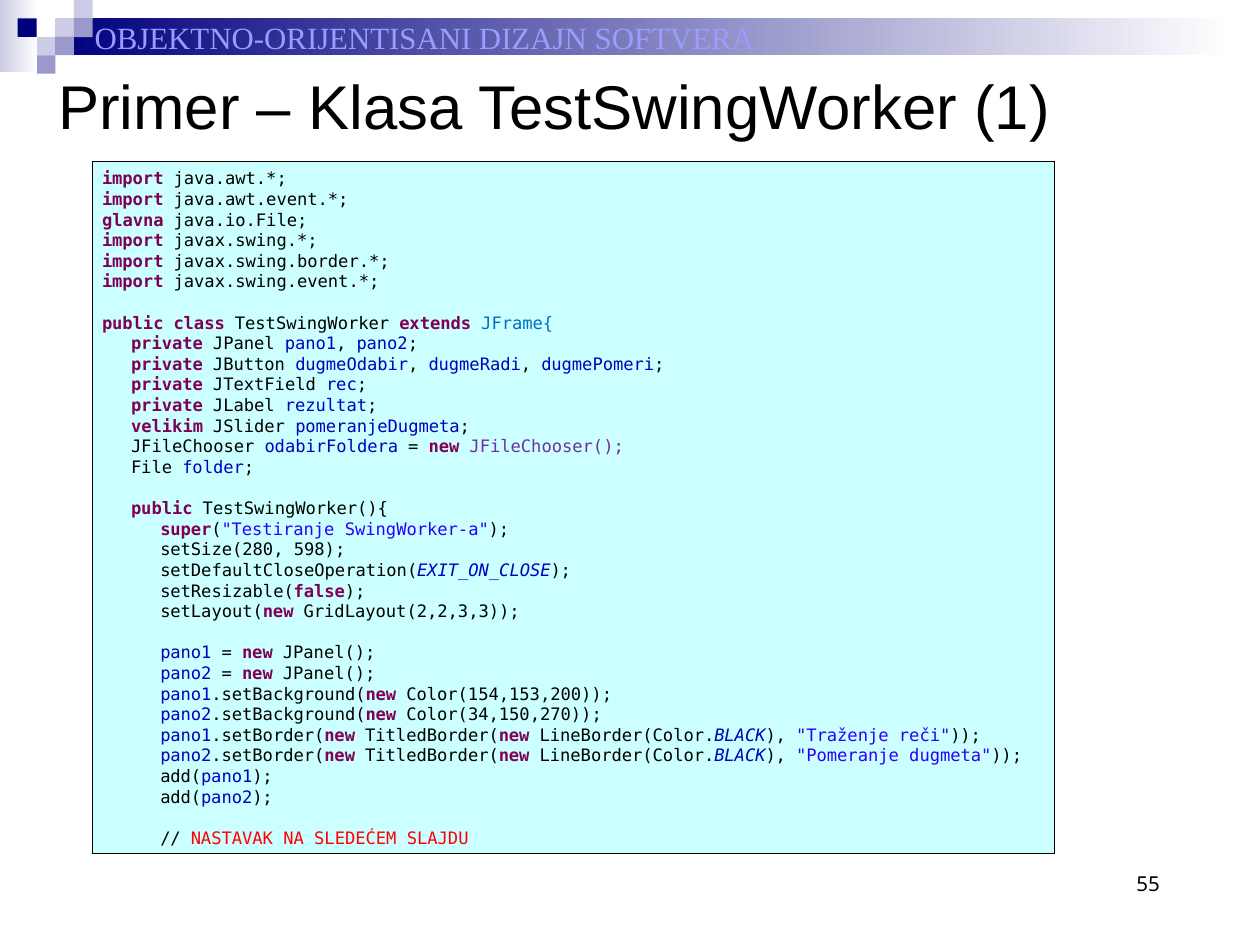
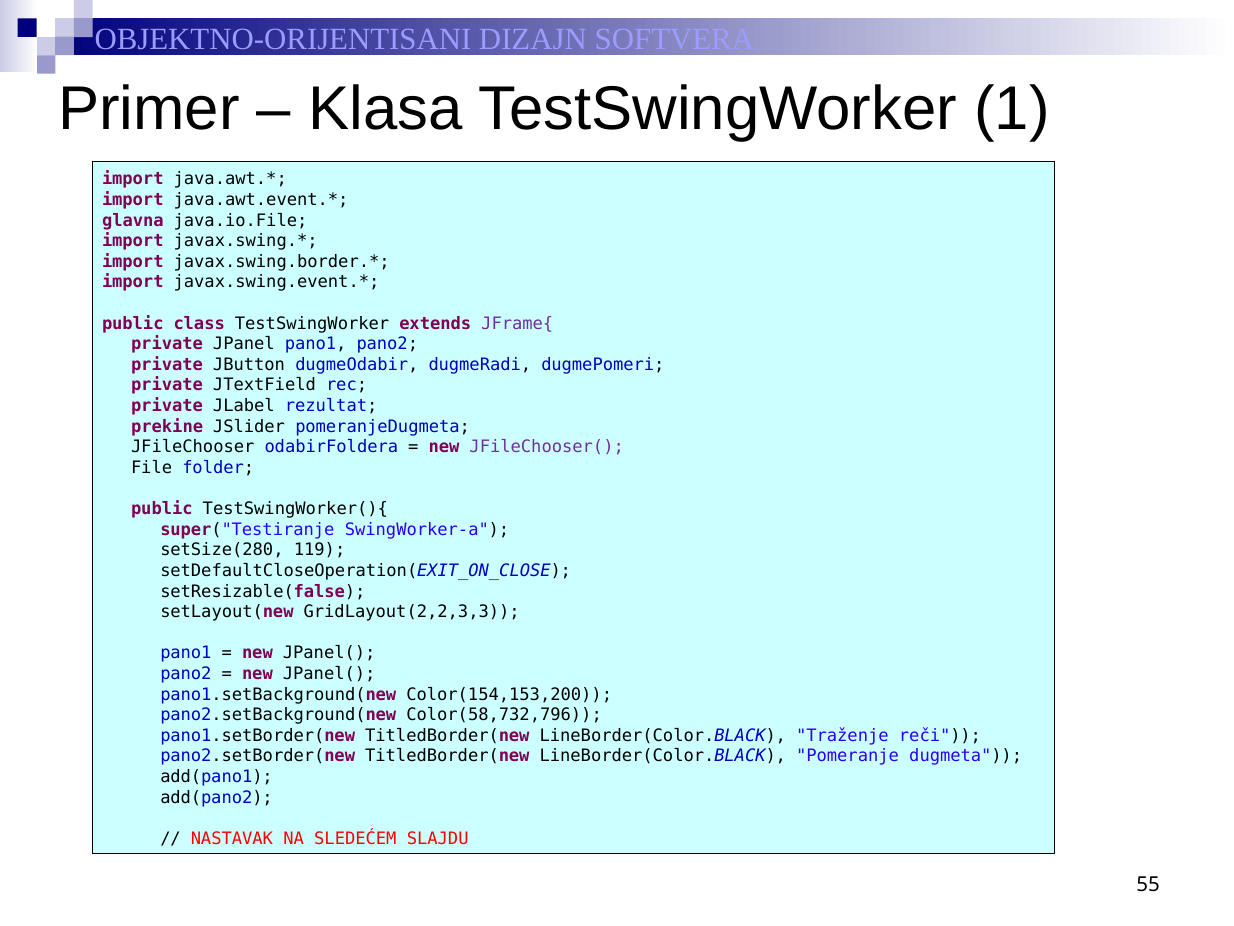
JFrame{ colour: blue -> purple
velikim: velikim -> prekine
598: 598 -> 119
Color(34,150,270: Color(34,150,270 -> Color(58,732,796
